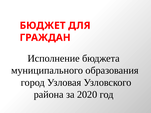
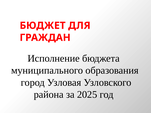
2020: 2020 -> 2025
